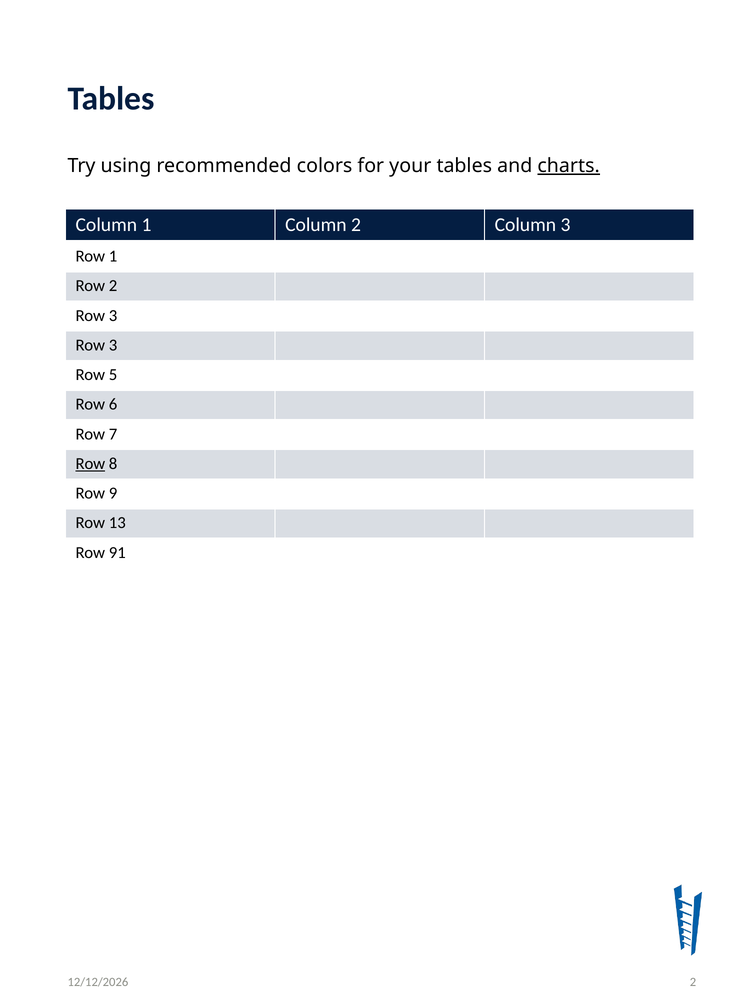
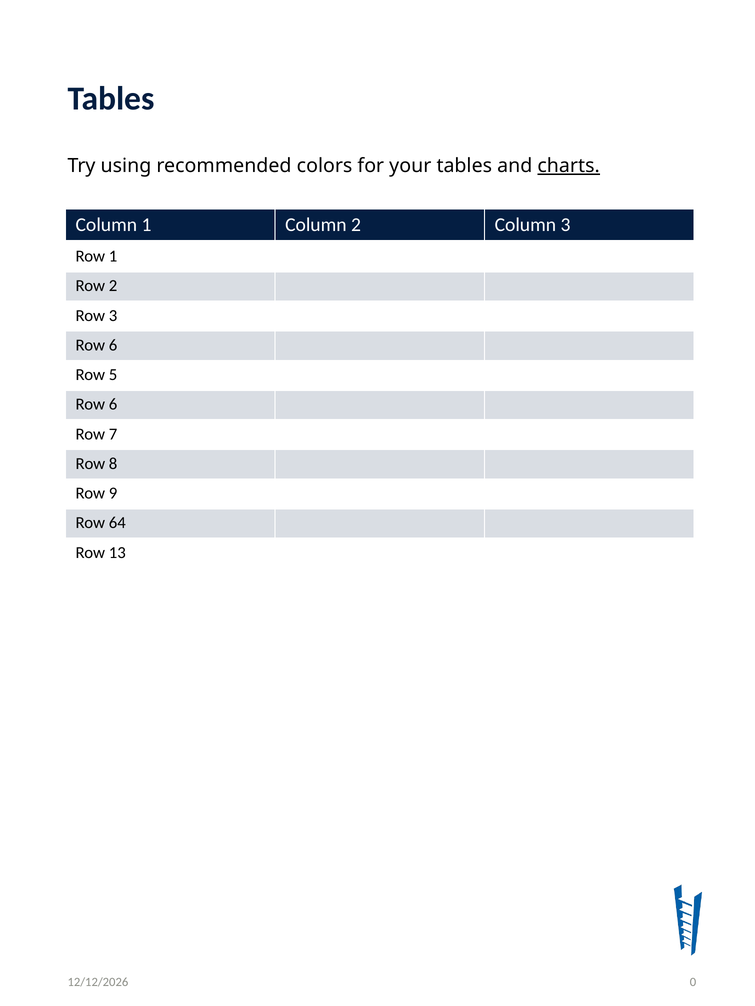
3 at (113, 345): 3 -> 6
Row at (90, 464) underline: present -> none
13: 13 -> 64
91: 91 -> 13
2 at (693, 983): 2 -> 0
